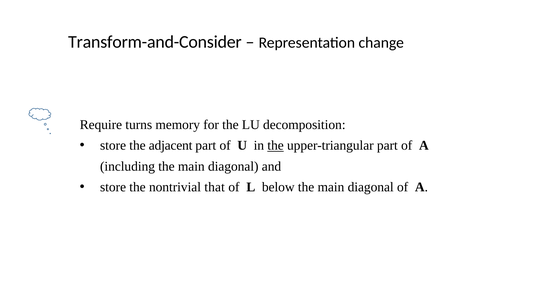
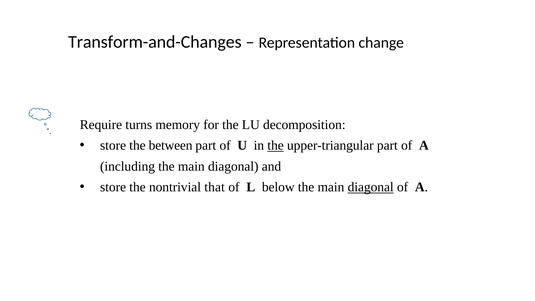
Transform-and-Consider: Transform-and-Consider -> Transform-and-Changes
adjacent: adjacent -> between
diagonal at (371, 187) underline: none -> present
